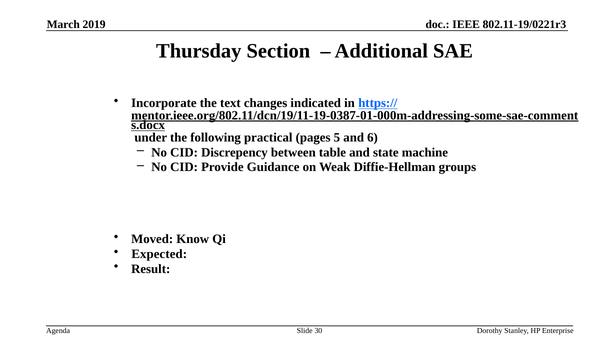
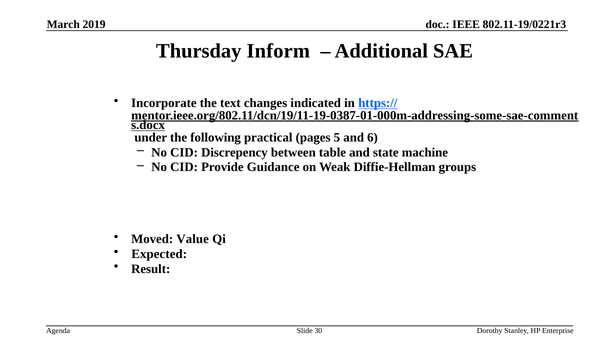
Section: Section -> Inform
Know: Know -> Value
